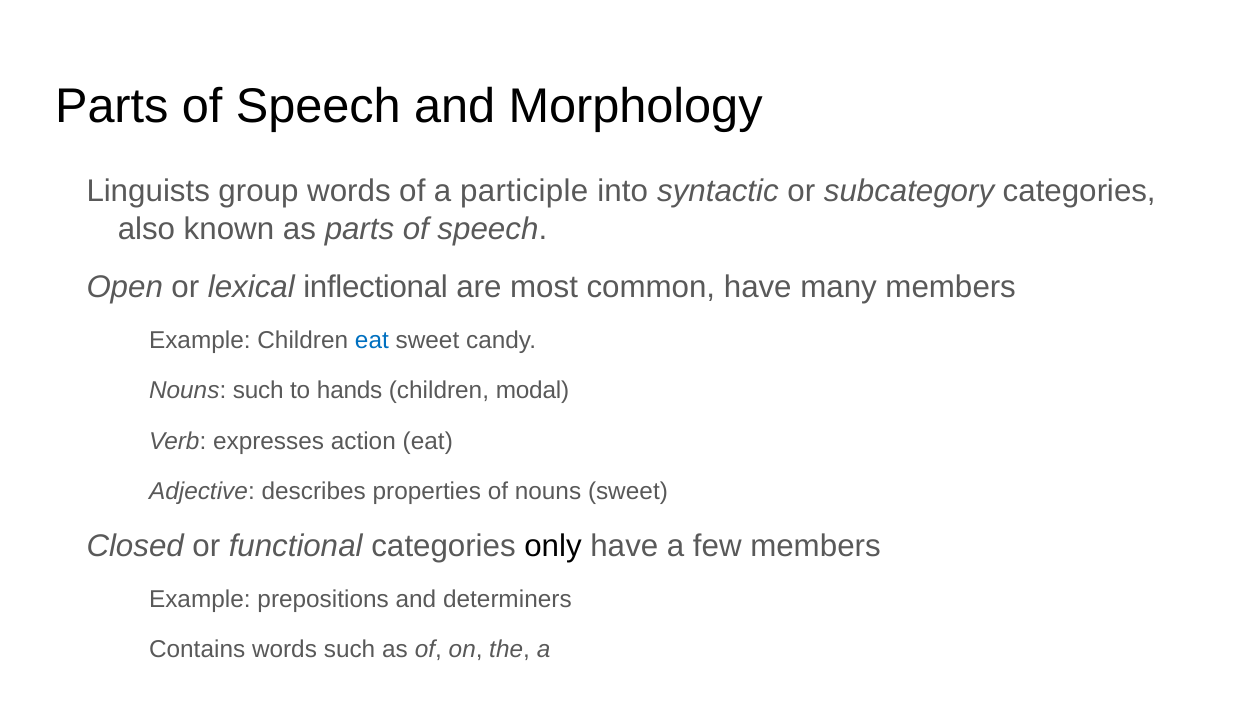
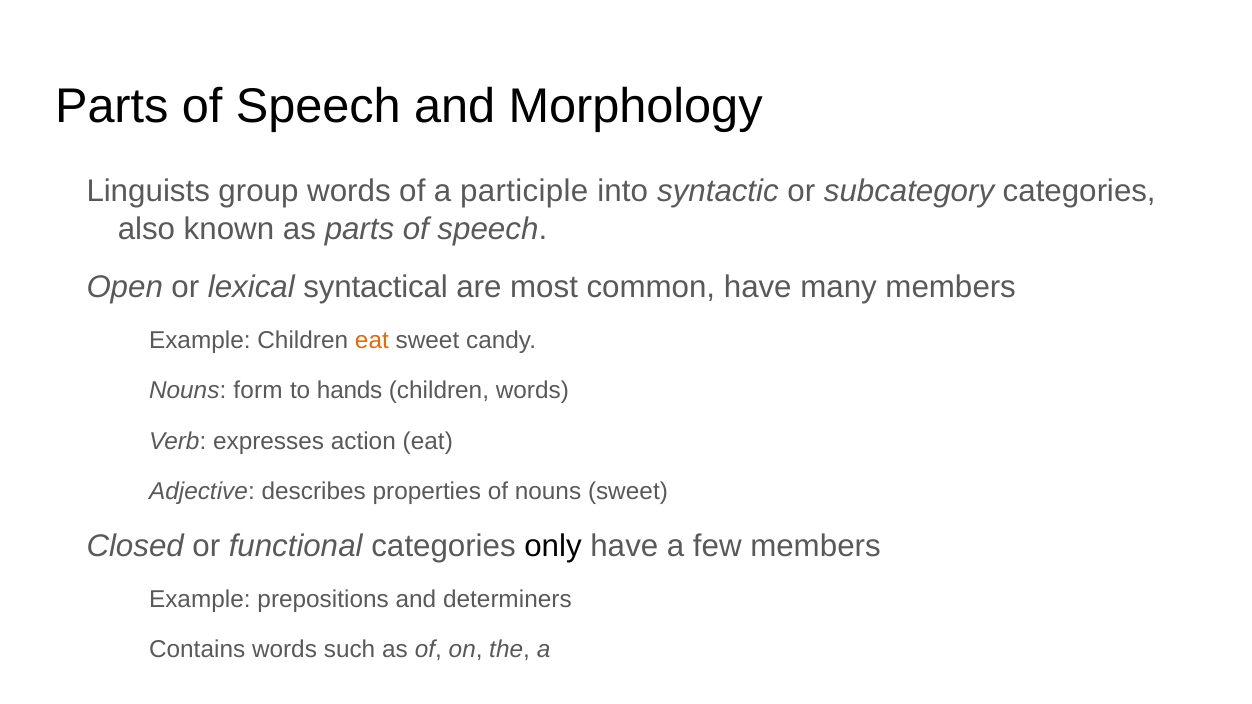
inflectional: inflectional -> syntactical
eat at (372, 341) colour: blue -> orange
Nouns such: such -> form
children modal: modal -> words
